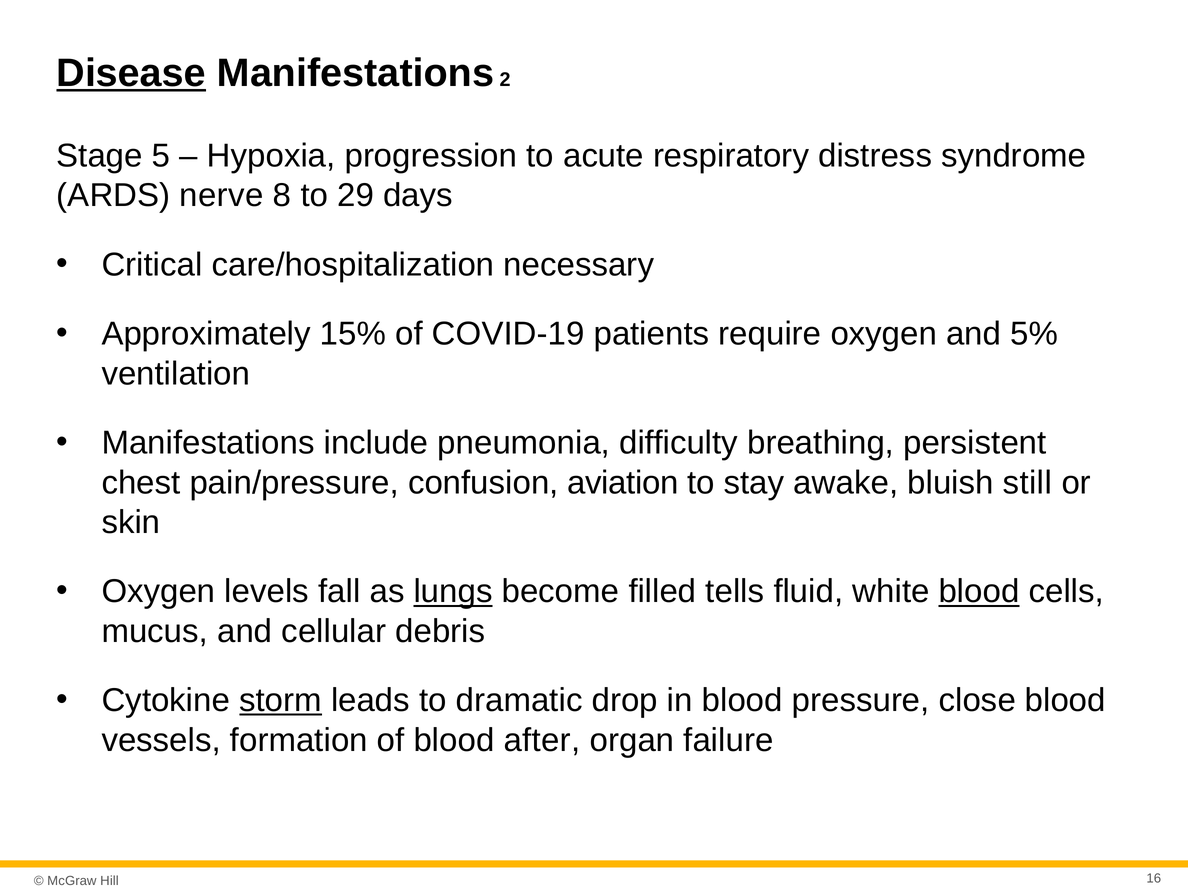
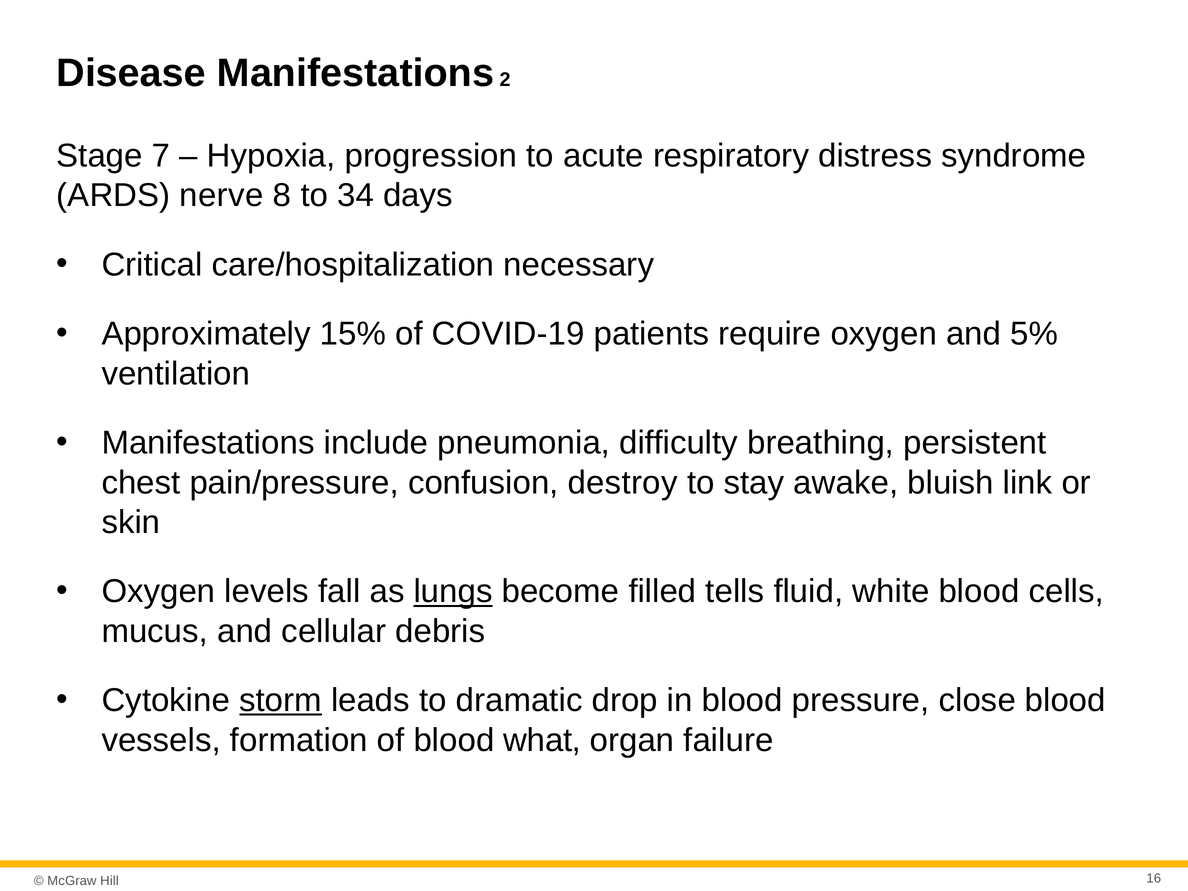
Disease underline: present -> none
5: 5 -> 7
29: 29 -> 34
aviation: aviation -> destroy
still: still -> link
blood at (979, 592) underline: present -> none
after: after -> what
